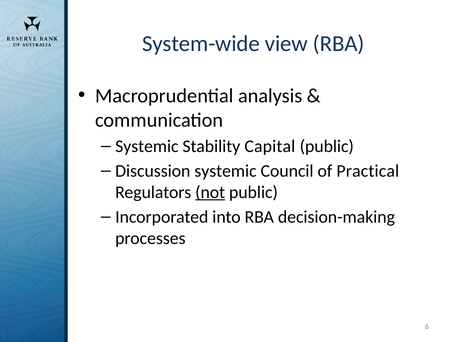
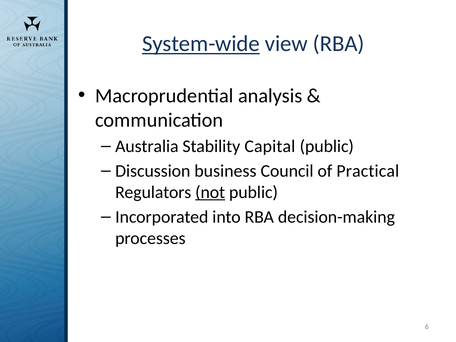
System-wide underline: none -> present
Systemic at (147, 146): Systemic -> Australia
Discussion systemic: systemic -> business
